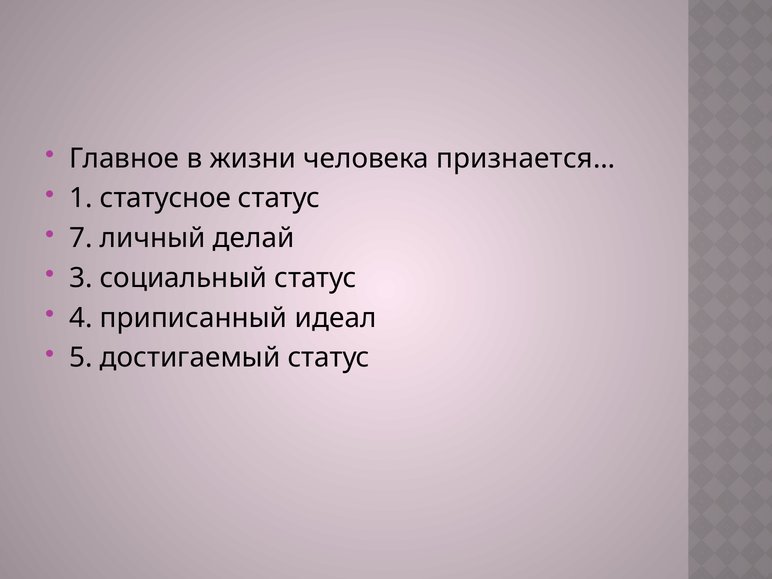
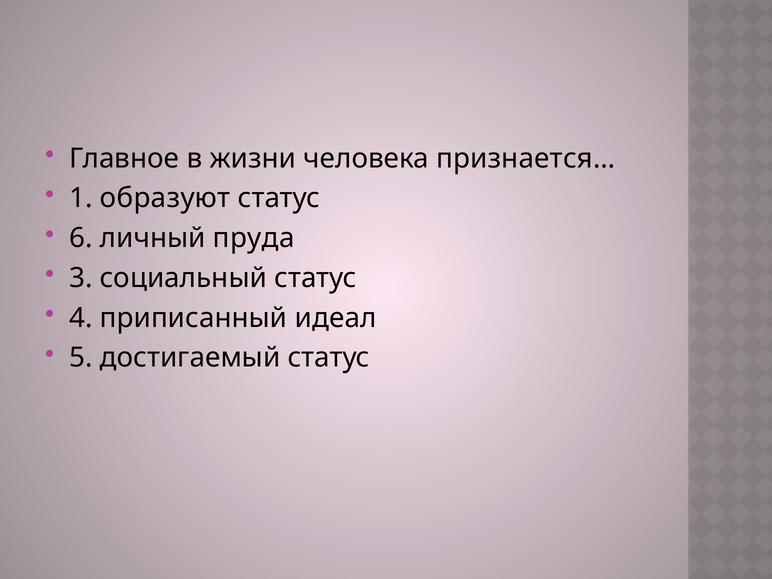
статусное: статусное -> образуют
7: 7 -> 6
делай: делай -> пруда
